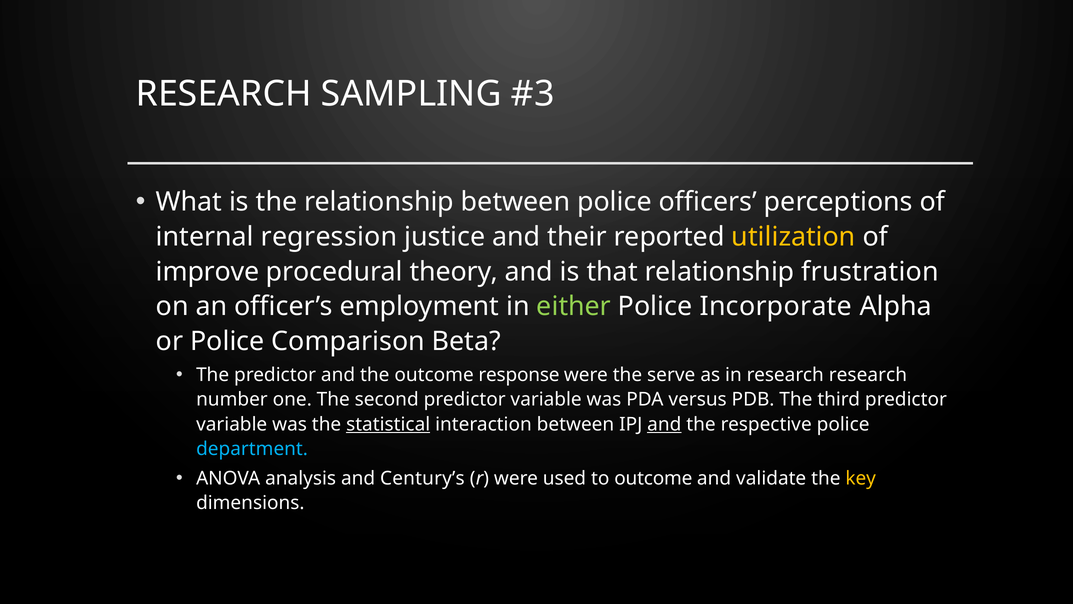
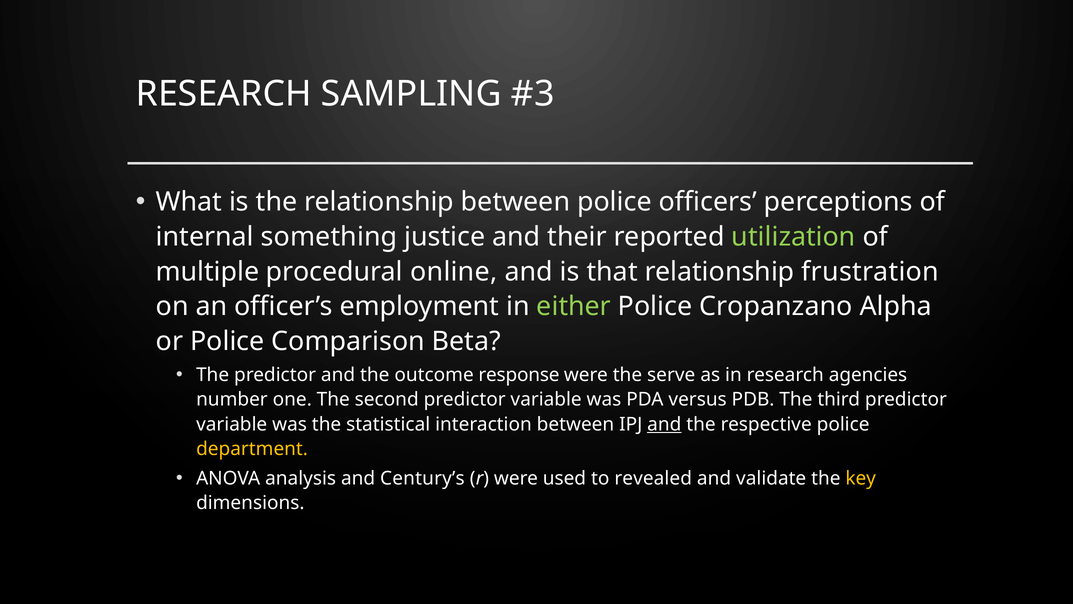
regression: regression -> something
utilization colour: yellow -> light green
improve: improve -> multiple
theory: theory -> online
Incorporate: Incorporate -> Cropanzano
research research: research -> agencies
statistical underline: present -> none
department colour: light blue -> yellow
to outcome: outcome -> revealed
